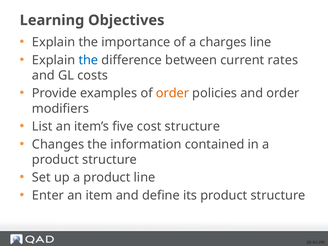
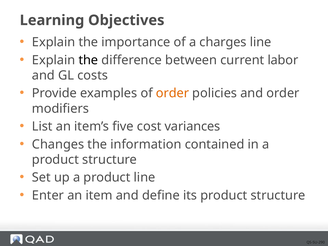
the at (88, 60) colour: blue -> black
rates: rates -> labor
cost structure: structure -> variances
